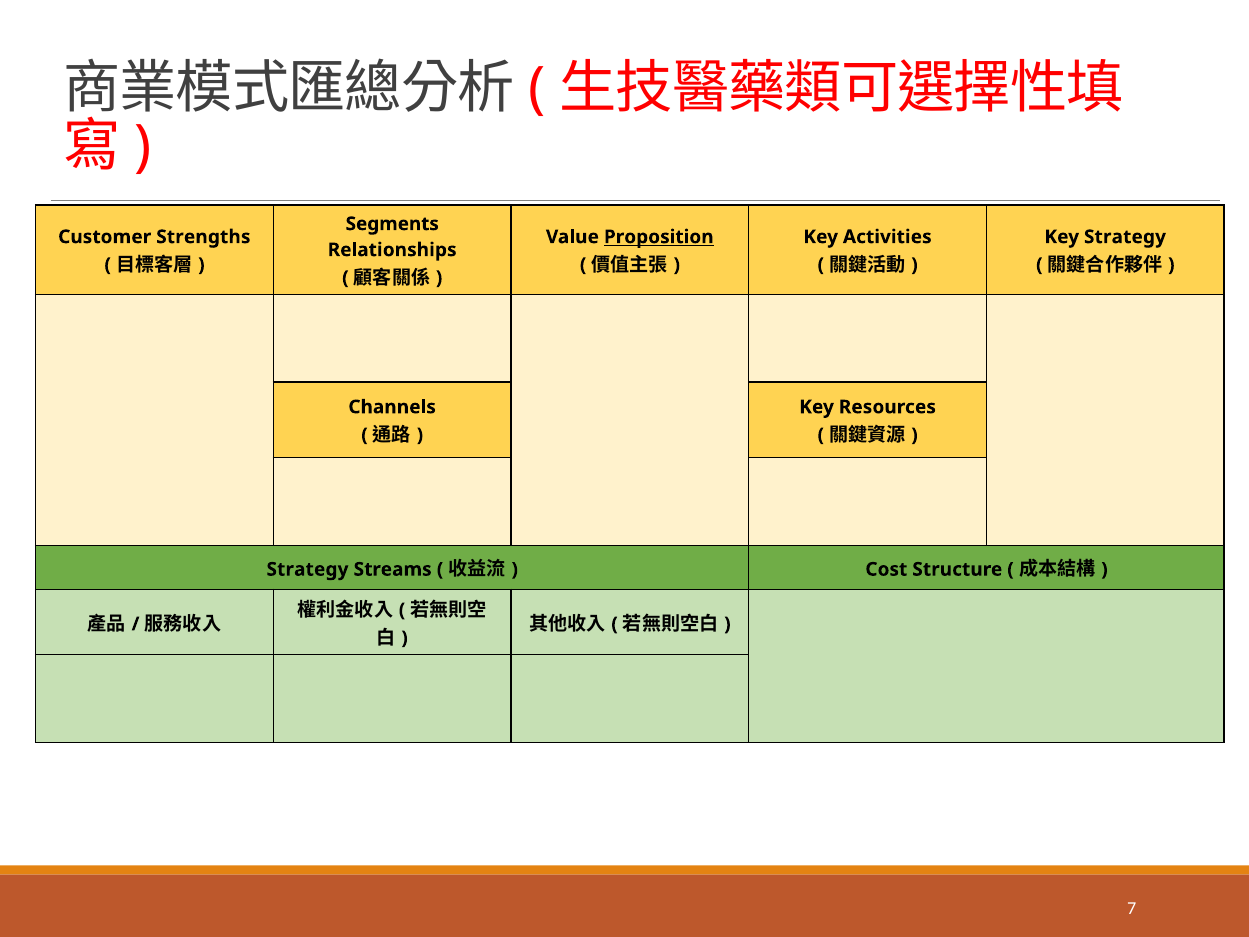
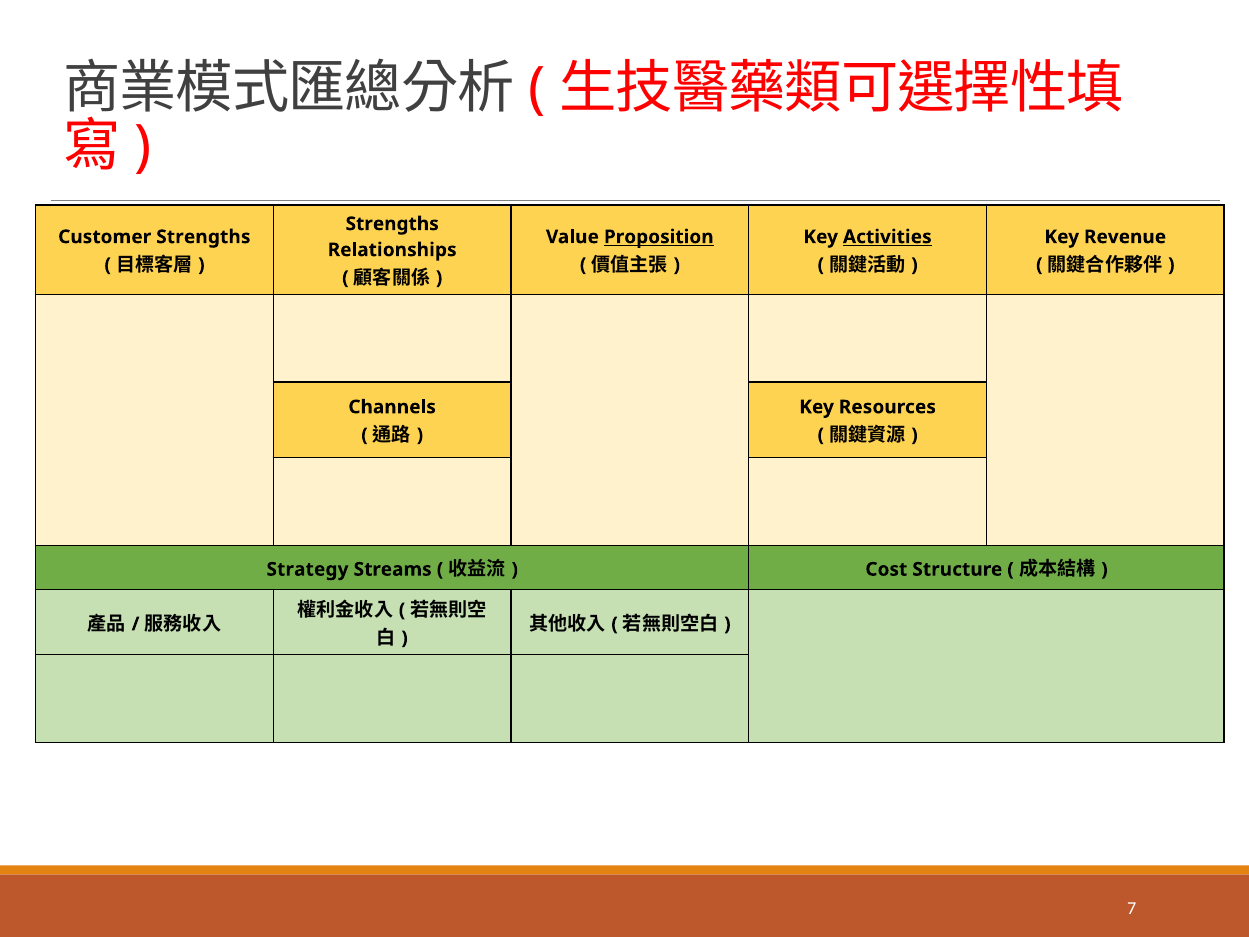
Segments at (392, 224): Segments -> Strengths
Activities underline: none -> present
Key Strategy: Strategy -> Revenue
